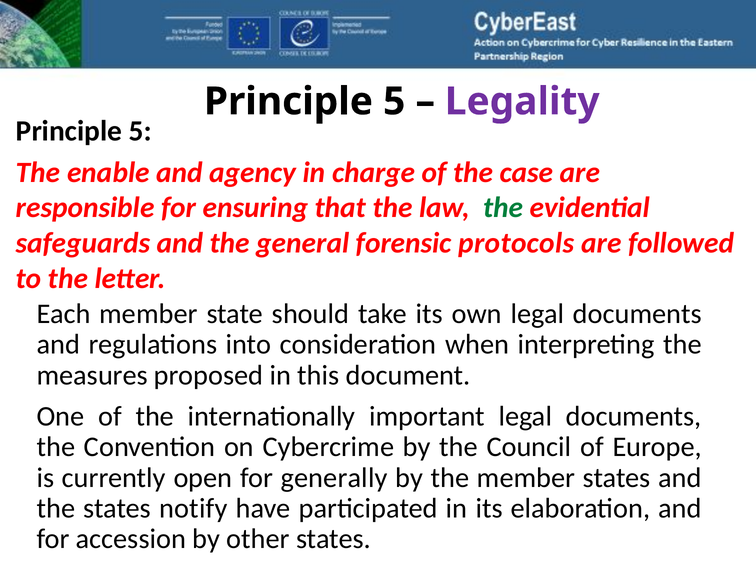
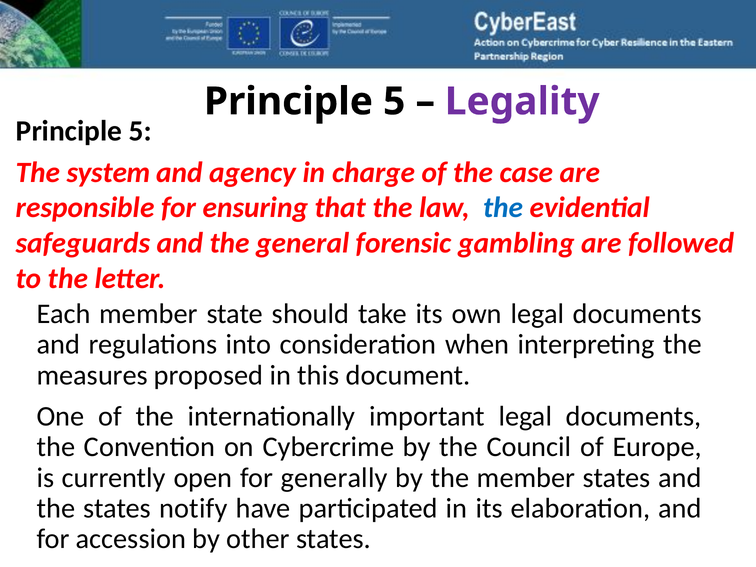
enable: enable -> system
the at (503, 208) colour: green -> blue
protocols: protocols -> gambling
